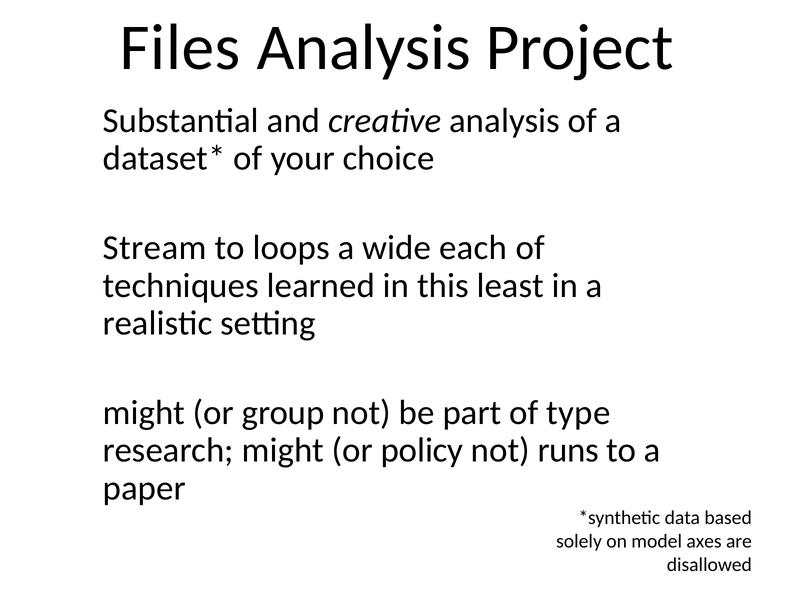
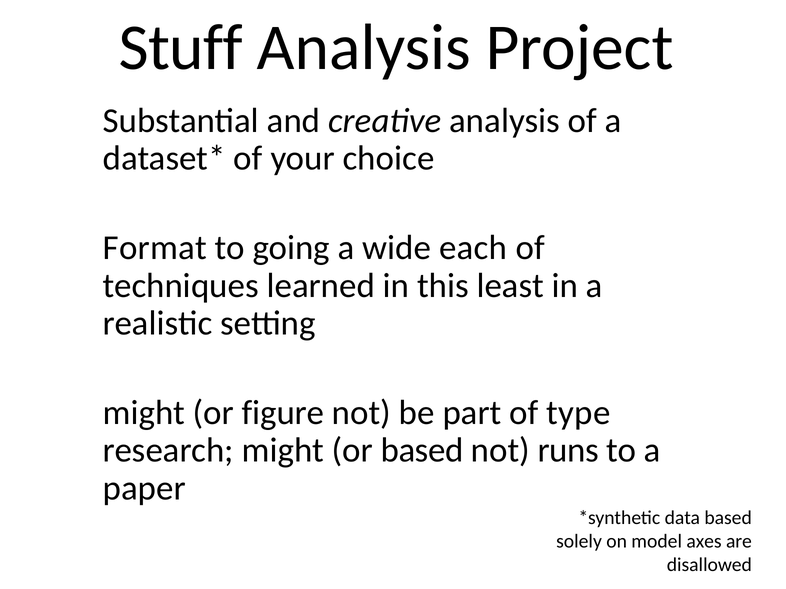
Files: Files -> Stuff
Stream: Stream -> Format
loops: loops -> going
group: group -> figure
or policy: policy -> based
